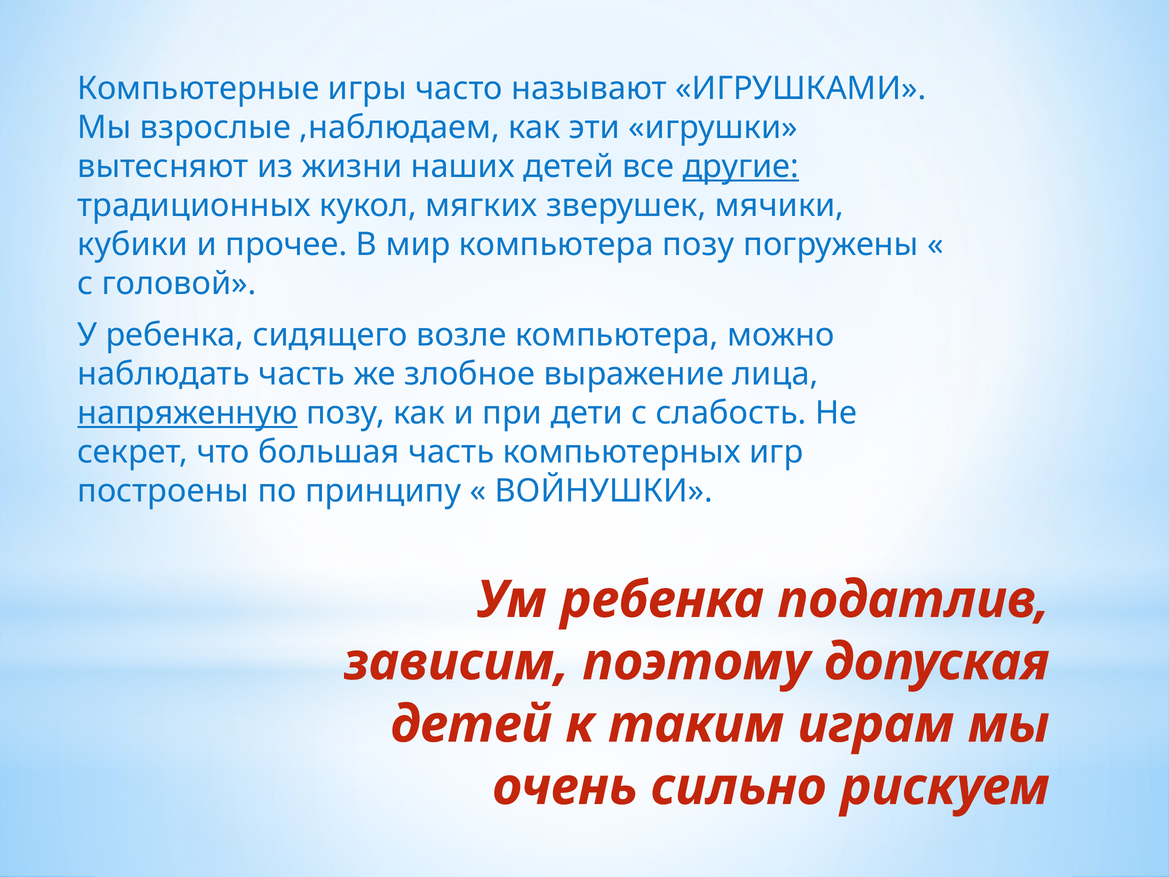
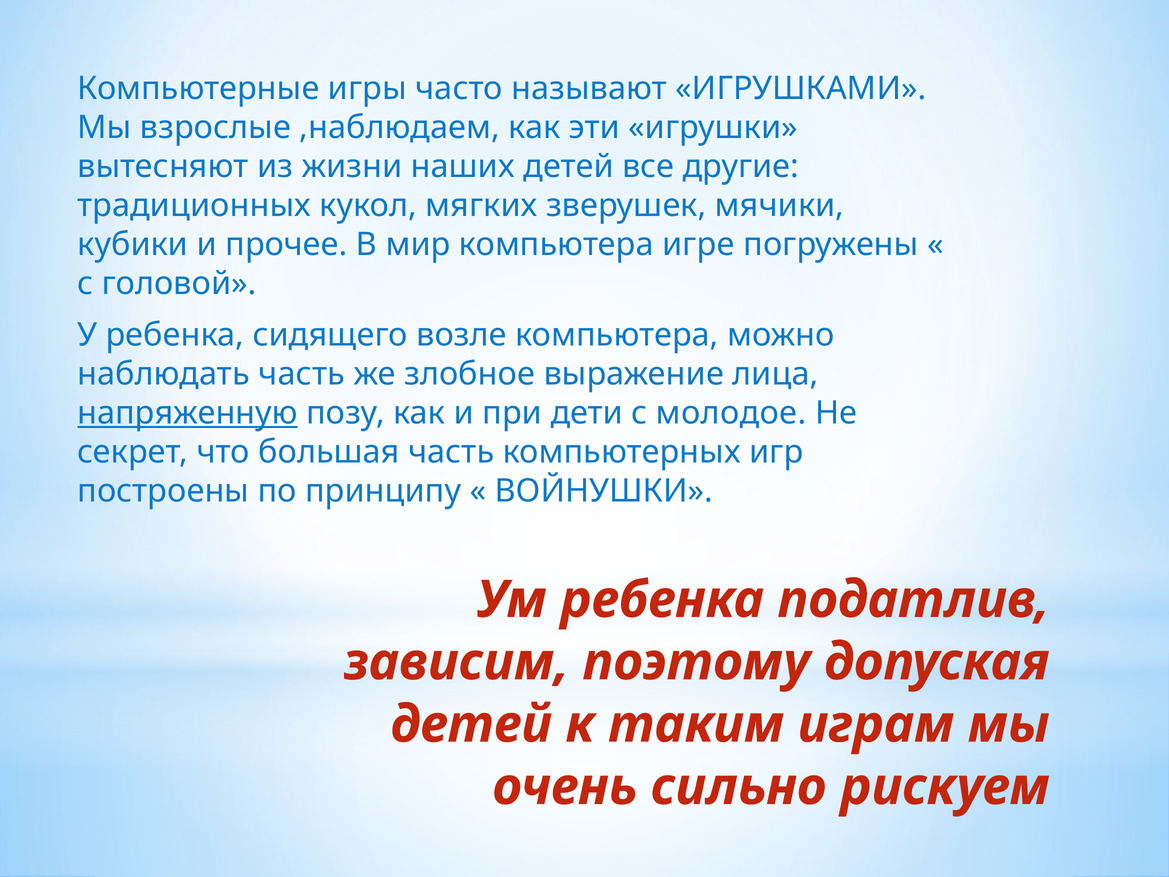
другие underline: present -> none
компьютера позу: позу -> игре
слабость: слабость -> молодое
